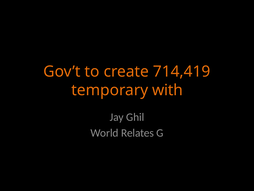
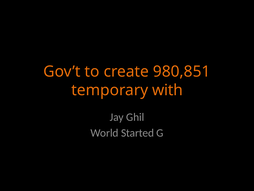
714,419: 714,419 -> 980,851
Relates: Relates -> Started
